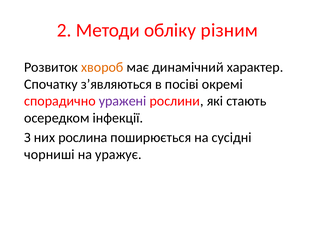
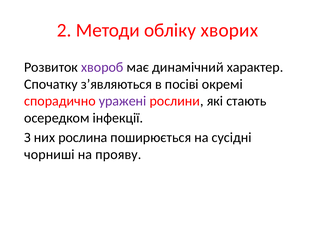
різним: різним -> хворих
хвороб colour: orange -> purple
уражує: уражує -> прояву
